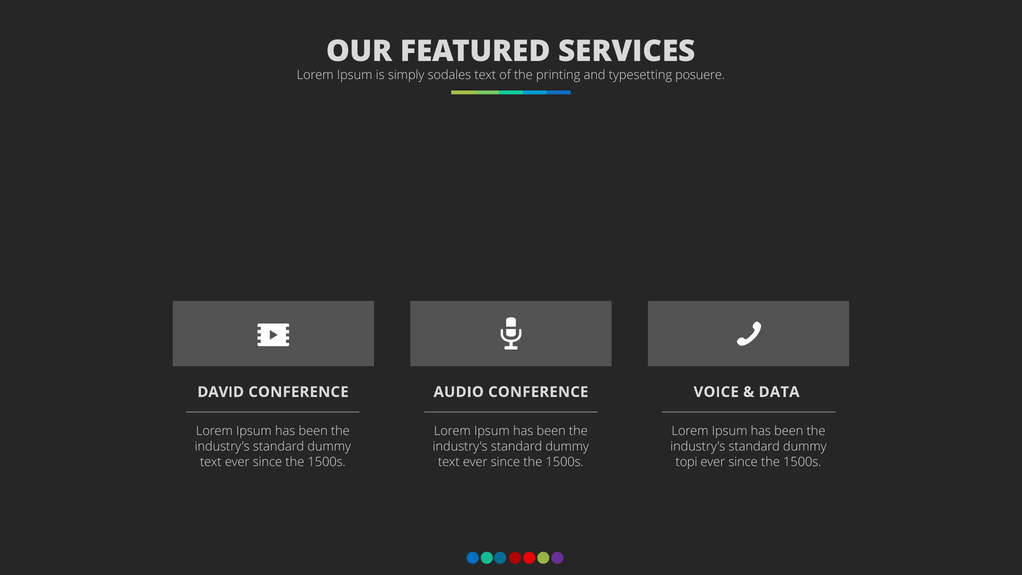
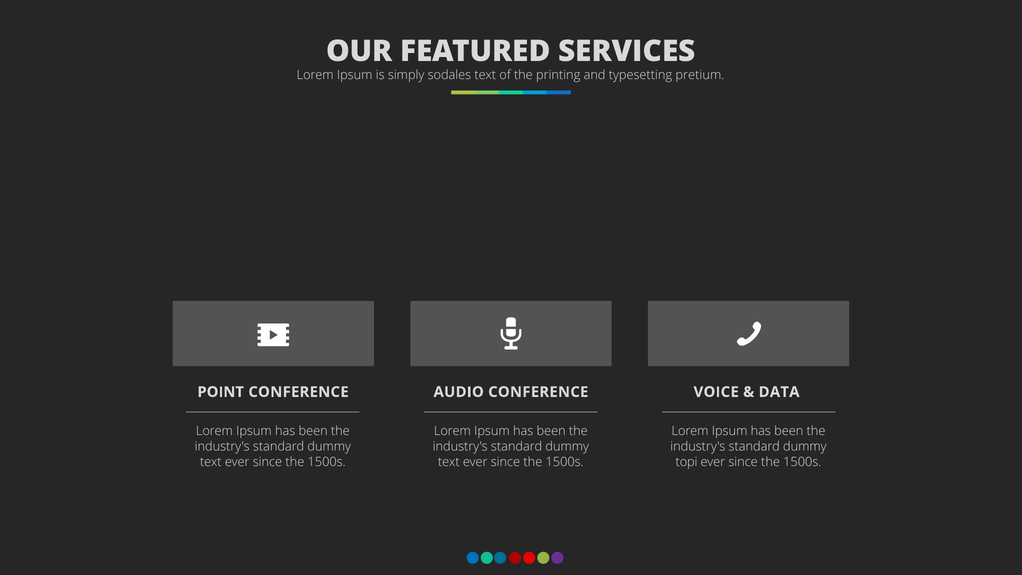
posuere: posuere -> pretium
DAVID: DAVID -> POINT
